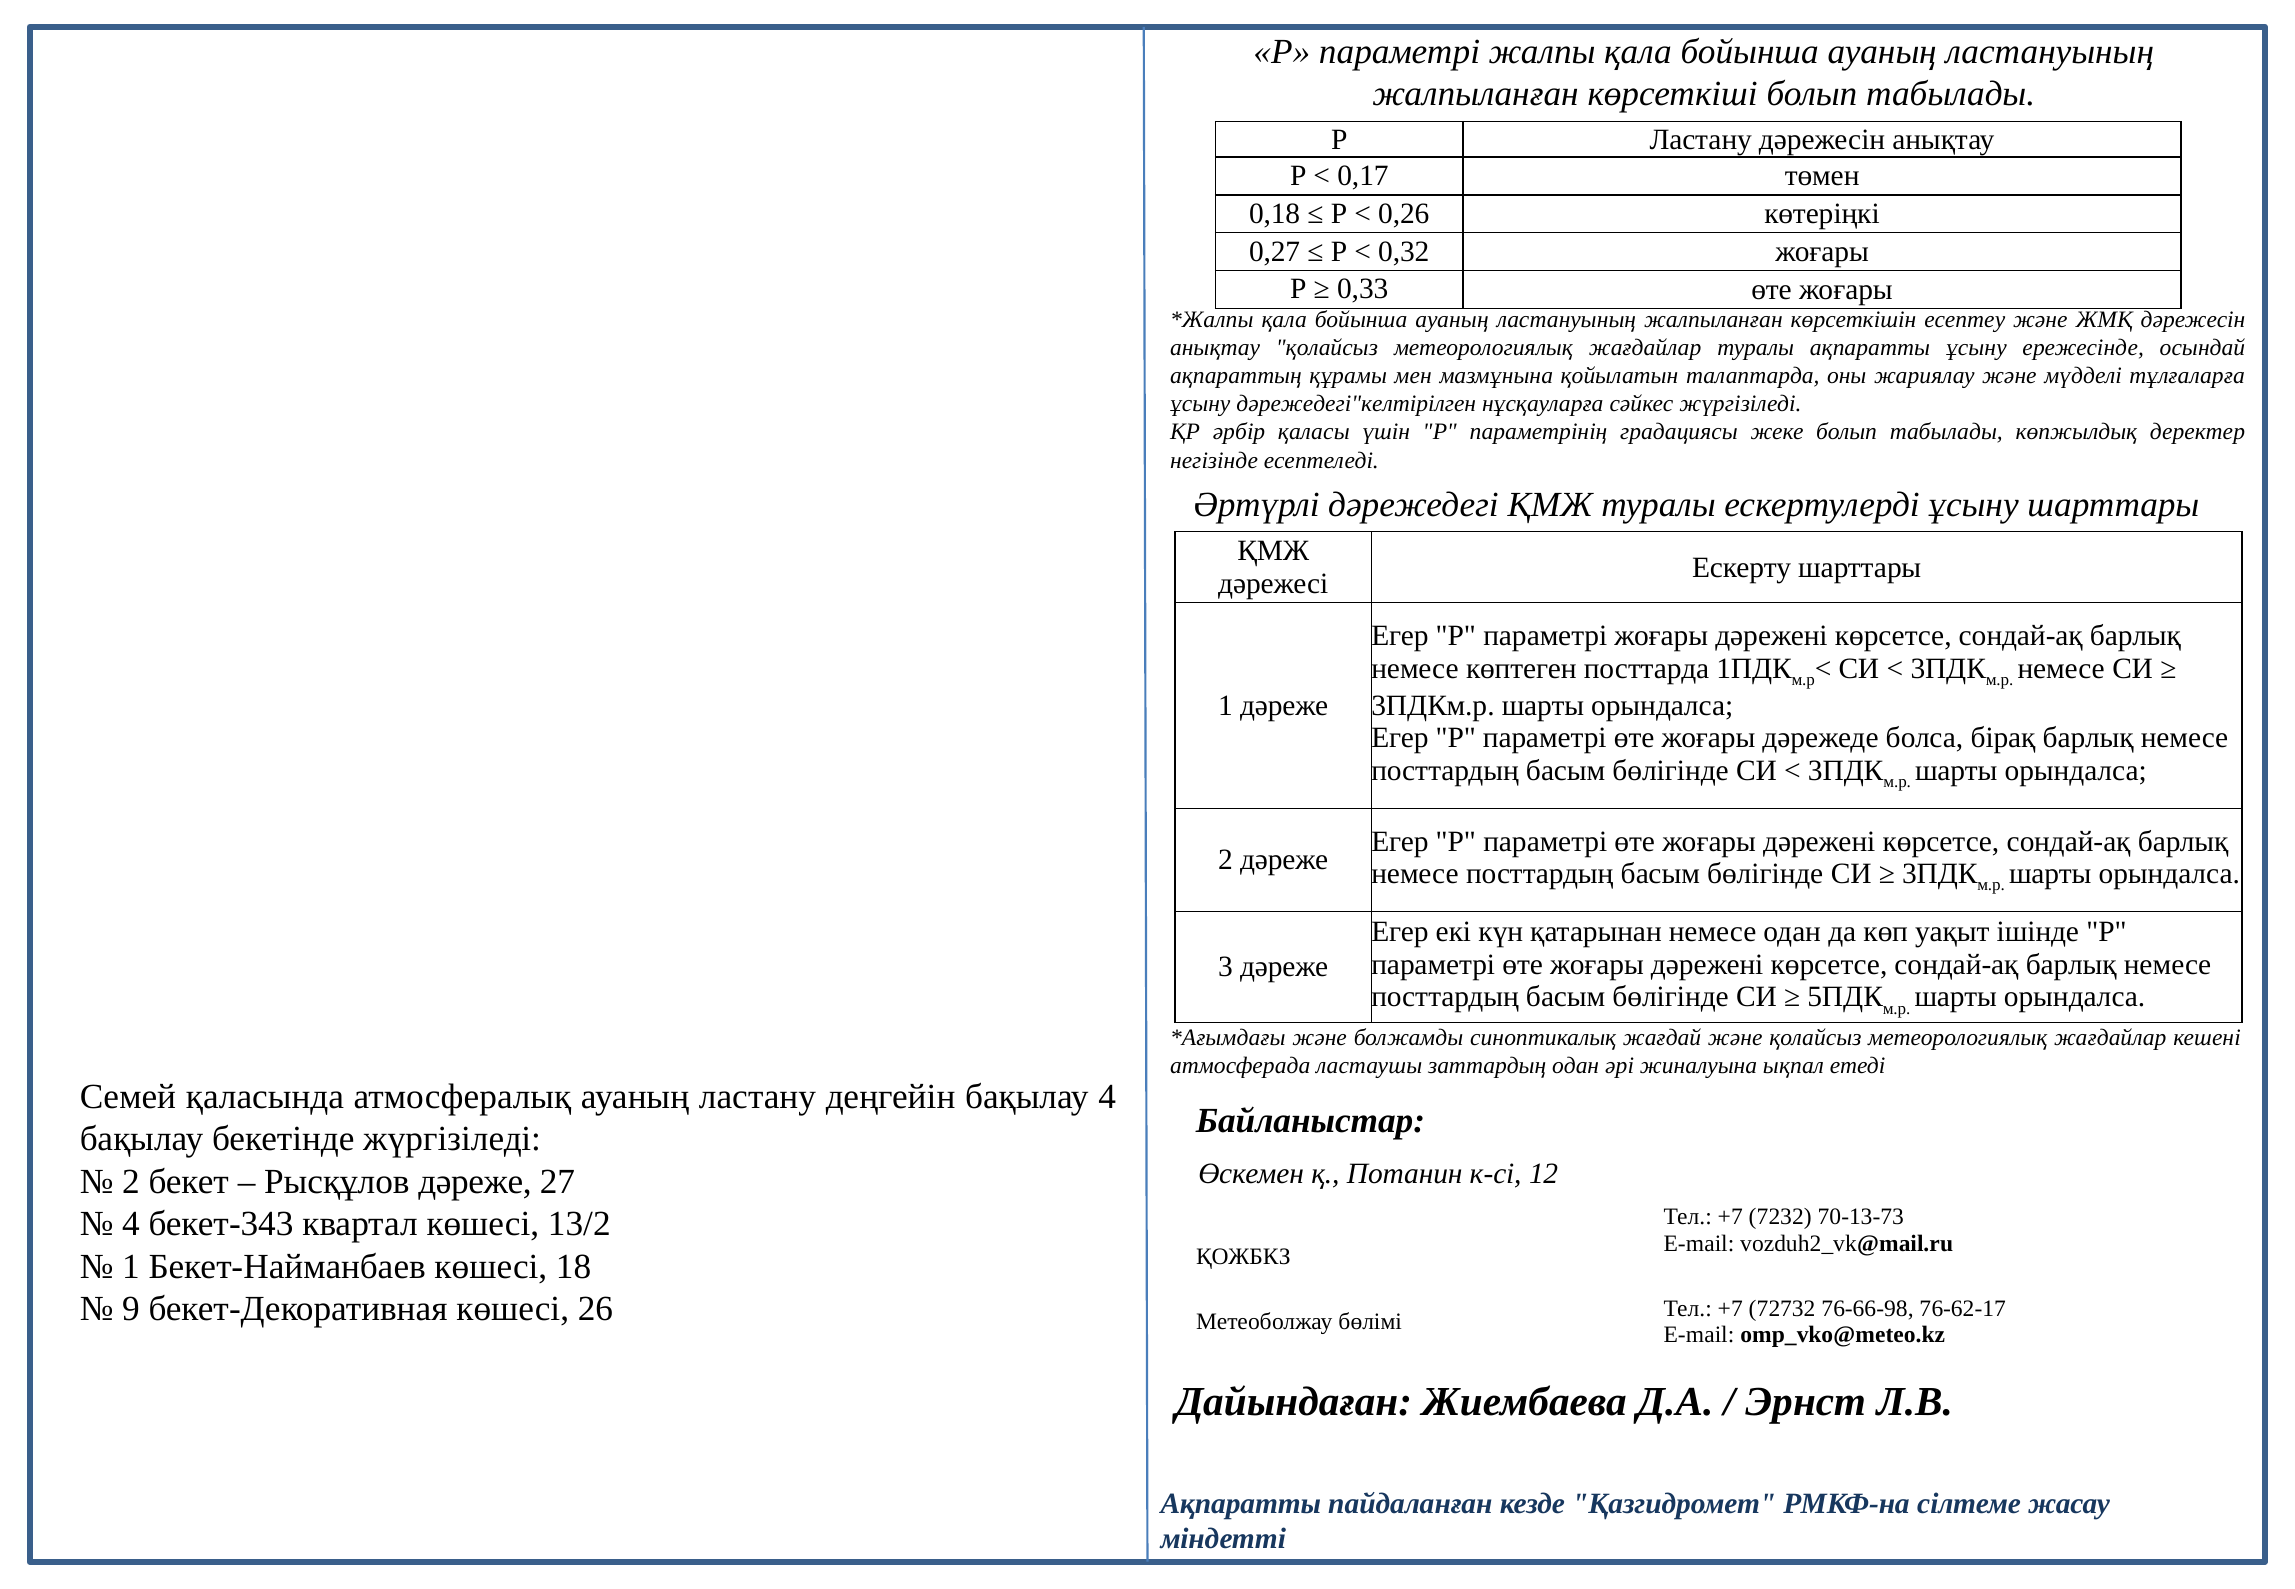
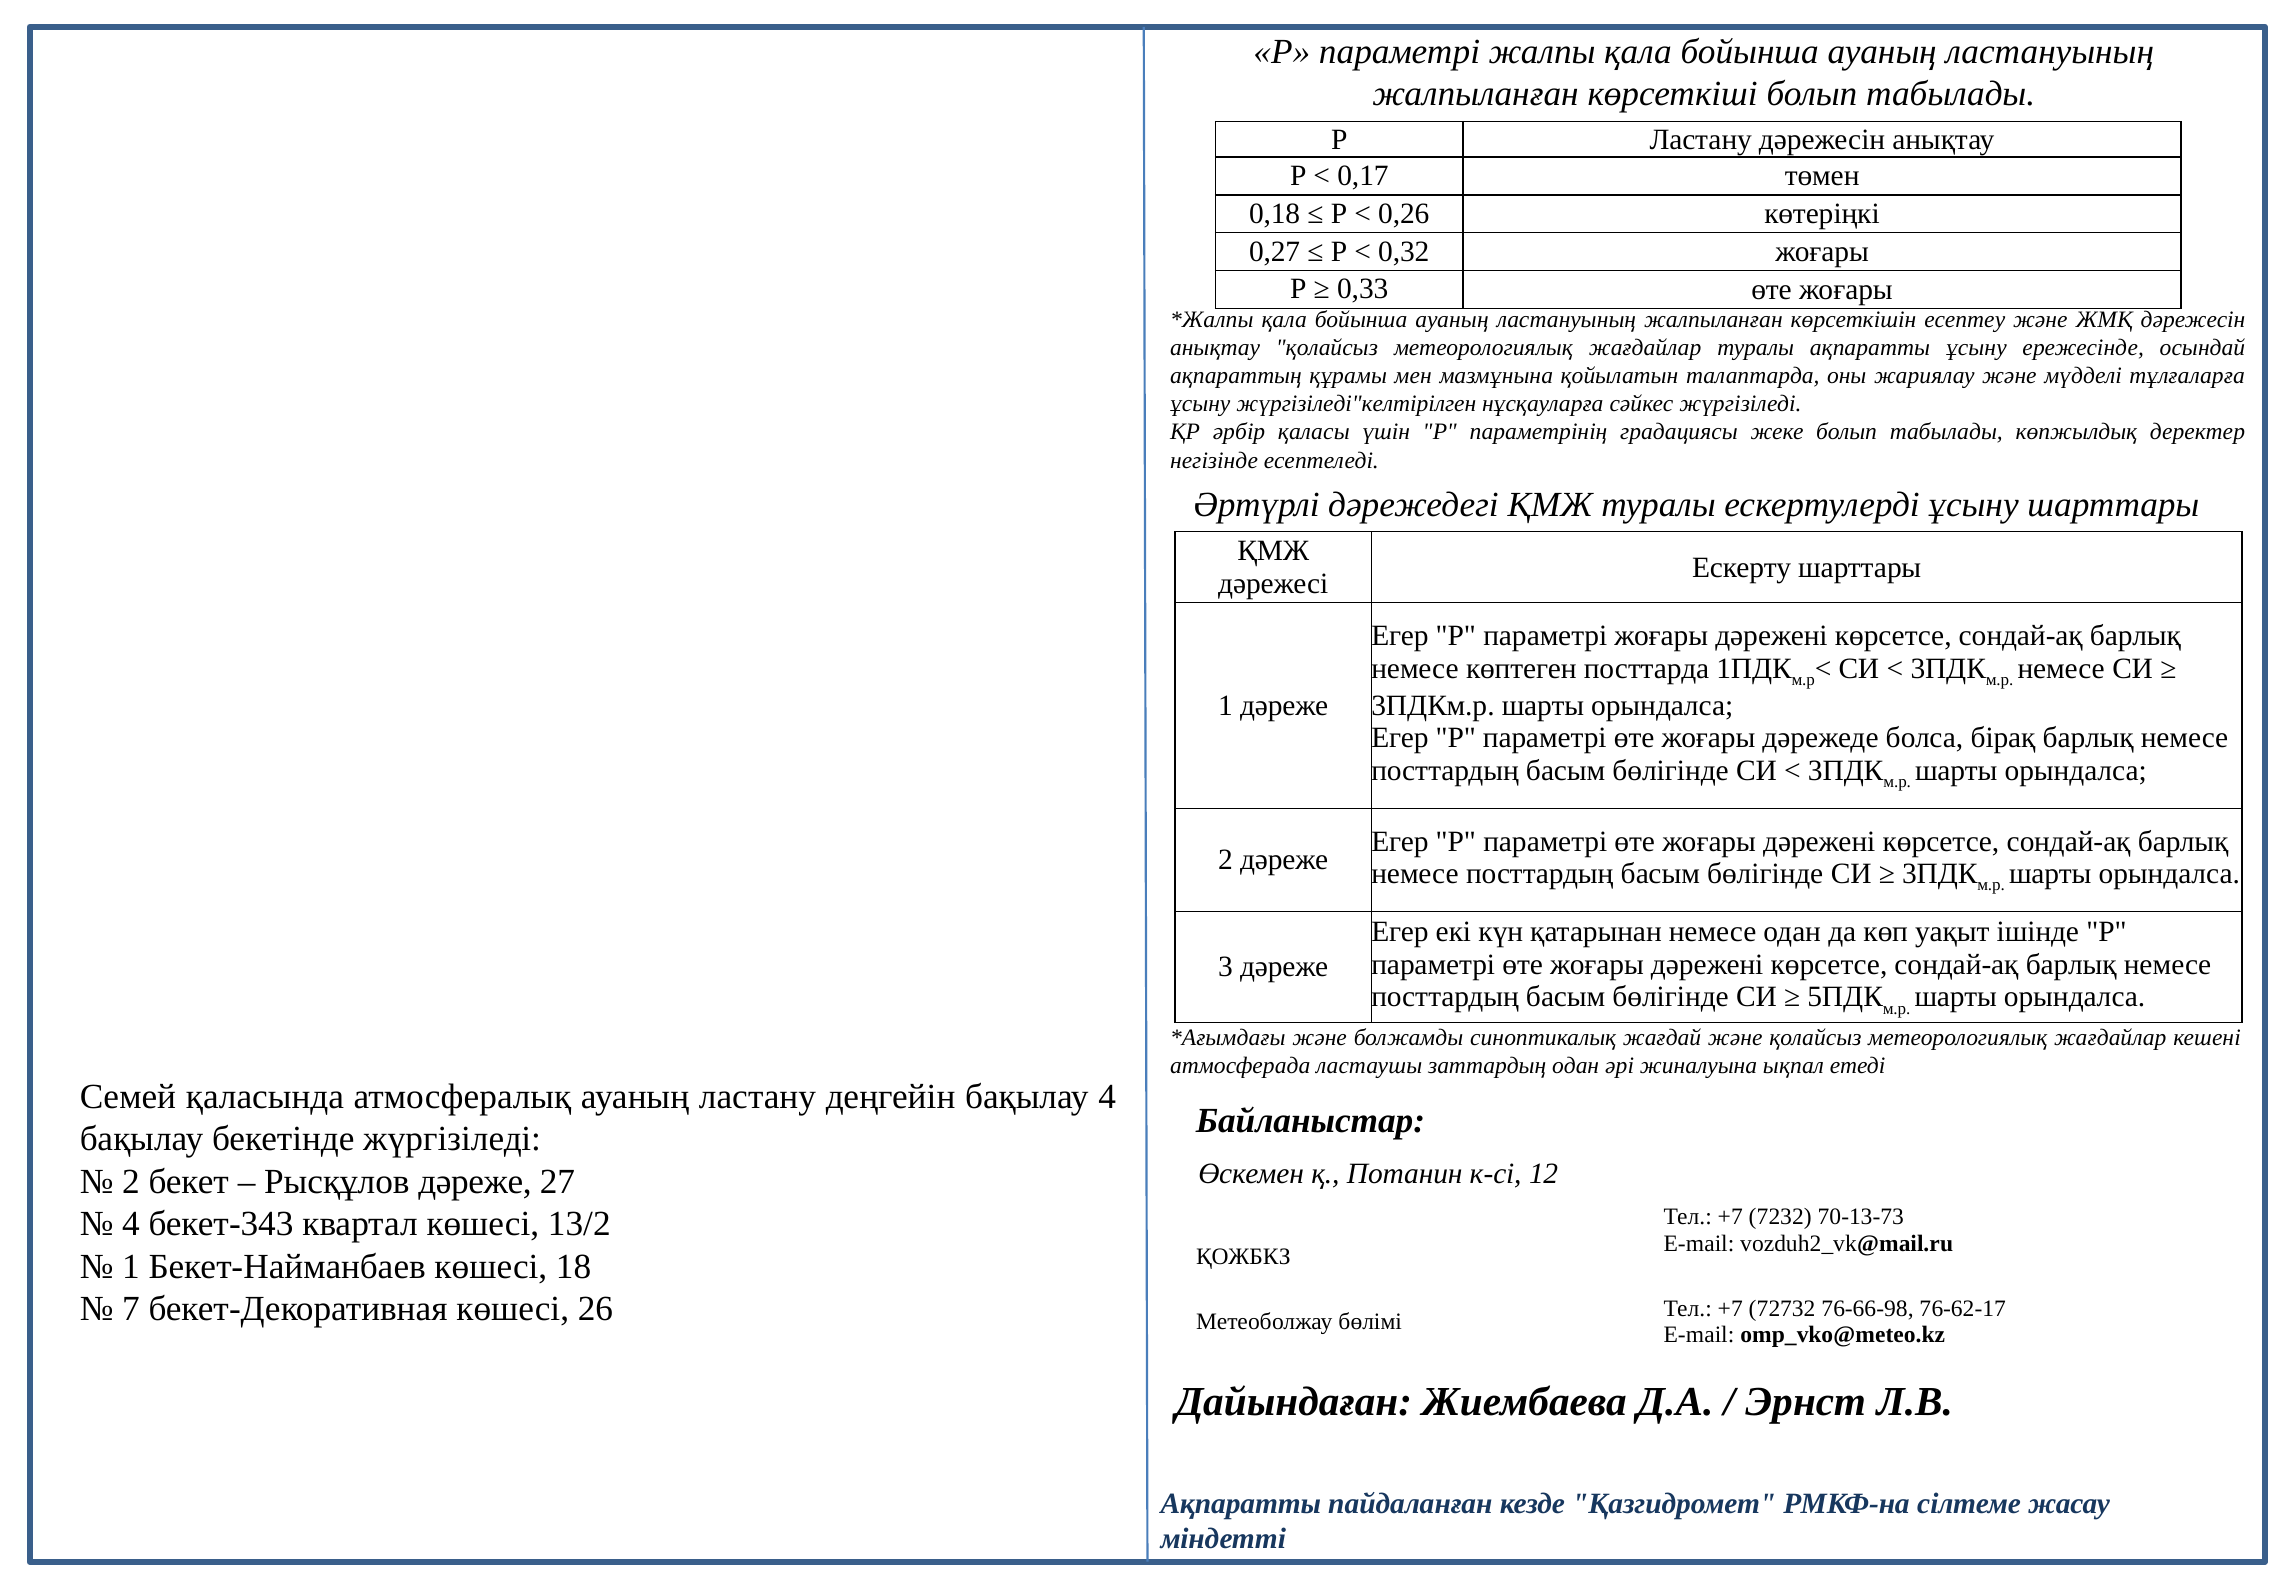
дәрежедегі"келтірілген: дәрежедегі"келтірілген -> жүргізіледі"келтірілген
9: 9 -> 7
